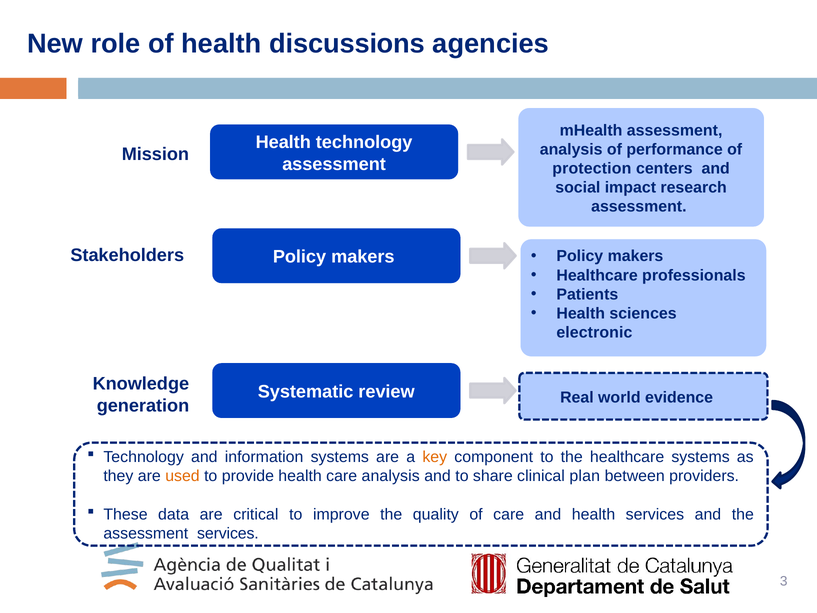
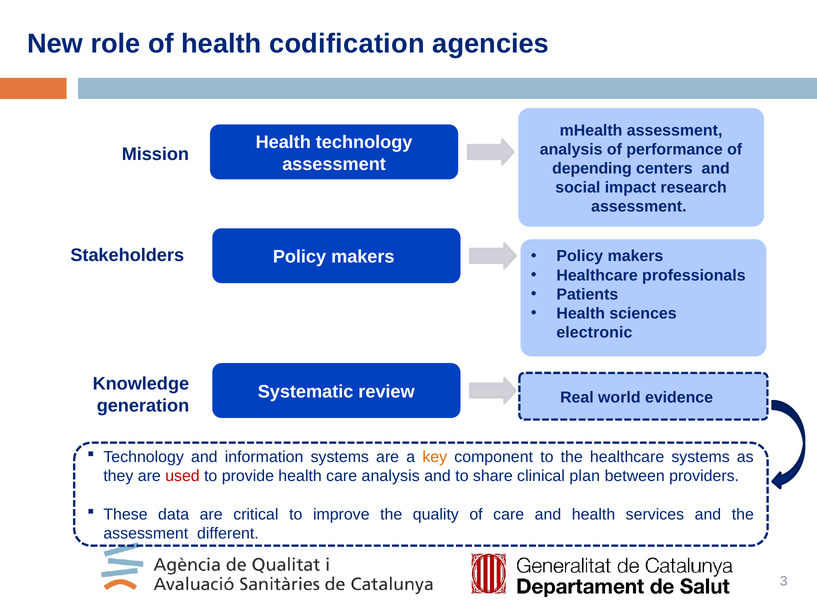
discussions: discussions -> codification
protection: protection -> depending
used colour: orange -> red
assessment services: services -> different
